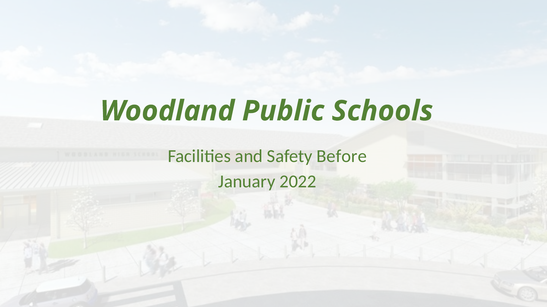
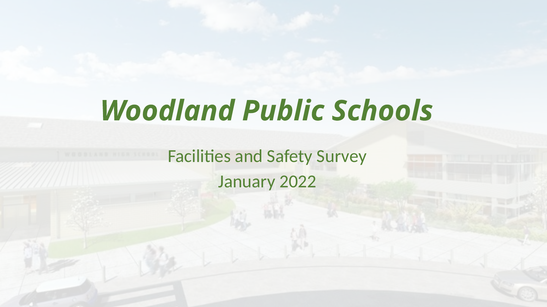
Before: Before -> Survey
